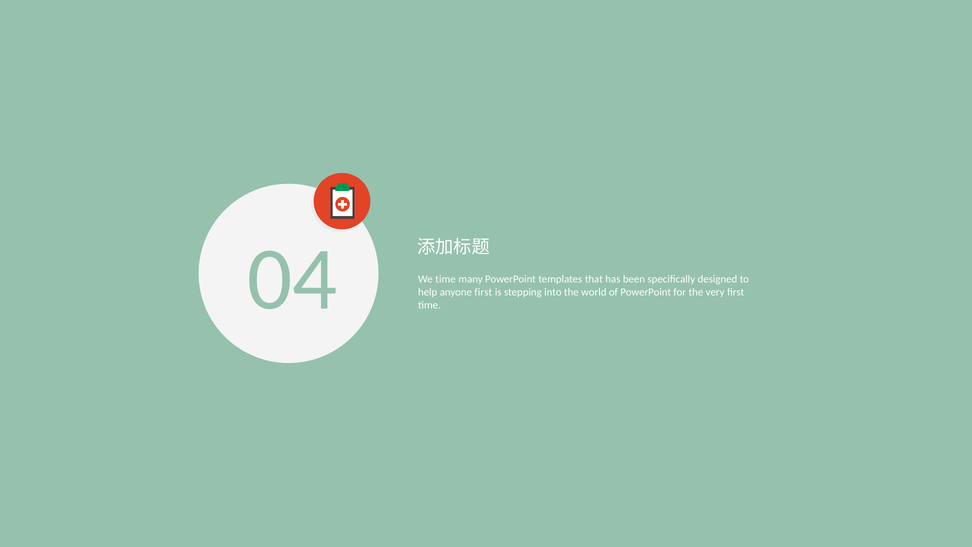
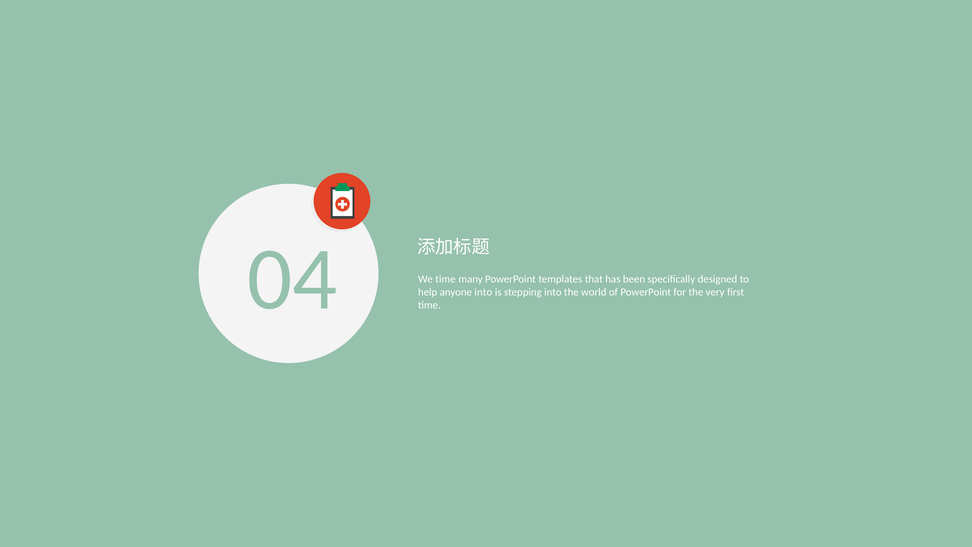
anyone first: first -> into
